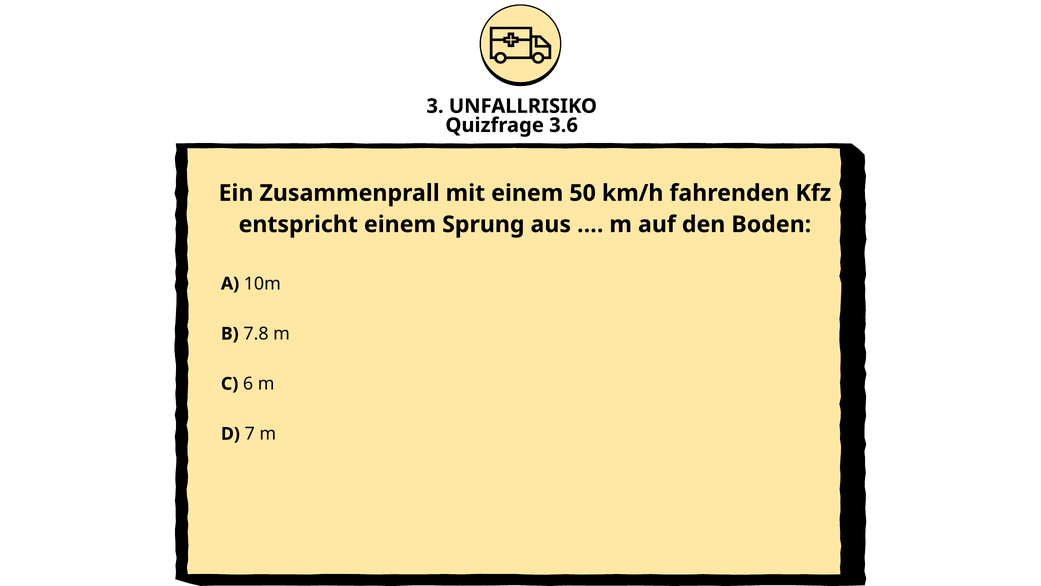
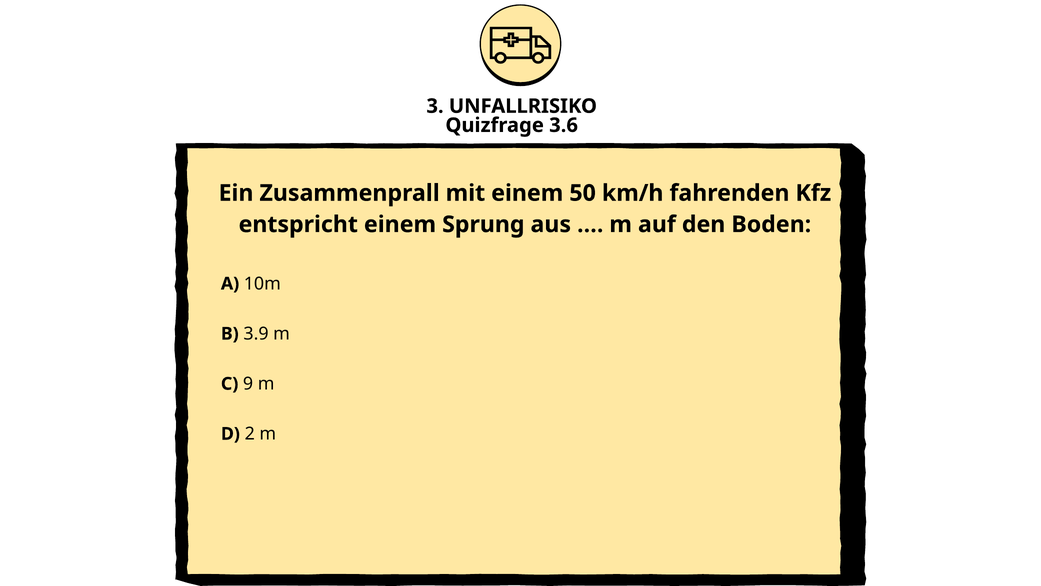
7.8: 7.8 -> 3.9
6: 6 -> 9
7: 7 -> 2
